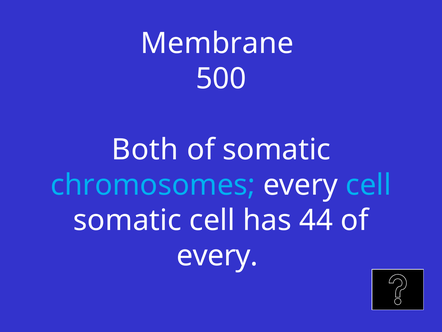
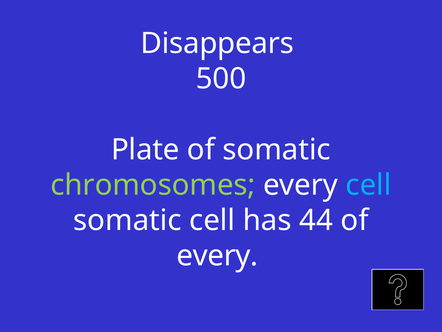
Membrane: Membrane -> Disappears
Both: Both -> Plate
chromosomes colour: light blue -> light green
